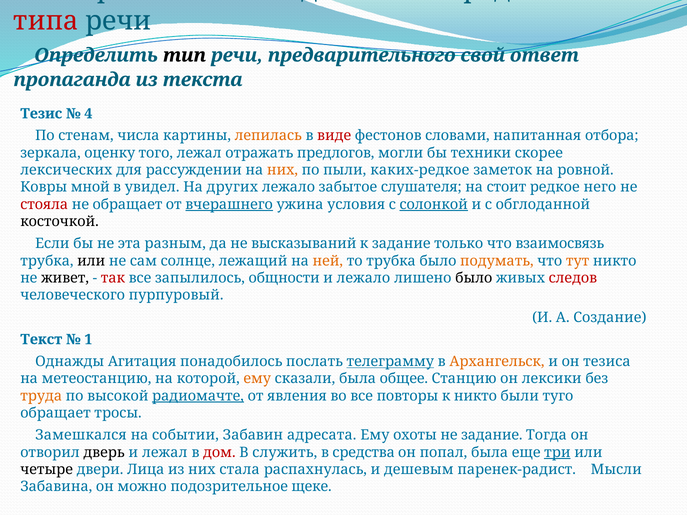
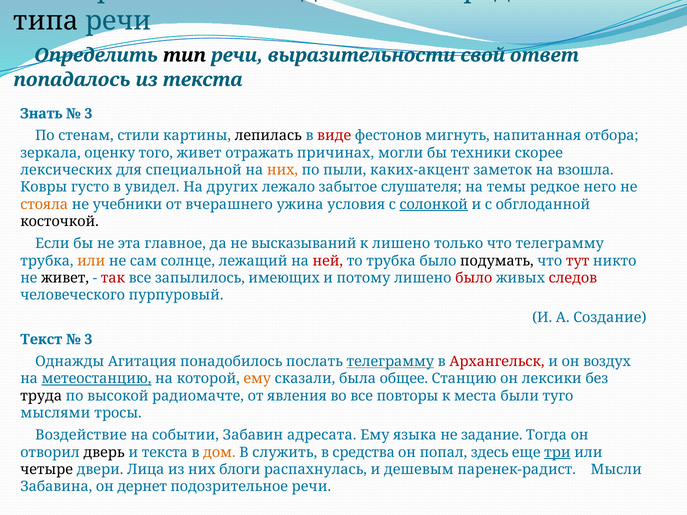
типа colour: red -> black
предварительного: предварительного -> выразительности
пропаганда: пропаганда -> попадалось
Тезис: Тезис -> Знать
4 at (88, 114): 4 -> 3
числа: числа -> стили
лепилась colour: orange -> black
словами: словами -> мигнуть
того лежал: лежал -> живет
предлогов: предлогов -> причинах
рассуждении: рассуждении -> специальной
каких-редкое: каких-редкое -> каких-акцент
ровной: ровной -> взошла
мной: мной -> густо
стоит: стоит -> темы
стояла colour: red -> orange
не обращает: обращает -> учебники
вчерашнего underline: present -> none
разным: разным -> главное
к задание: задание -> лишено
что взаимосвязь: взаимосвязь -> телеграмму
или at (91, 261) colour: black -> orange
ней colour: orange -> red
подумать colour: orange -> black
тут colour: orange -> red
общности: общности -> имеющих
и лежало: лежало -> потому
было at (474, 278) colour: black -> red
1 at (88, 340): 1 -> 3
Архангельск colour: orange -> red
тезиса: тезиса -> воздух
метеостанцию underline: none -> present
труда colour: orange -> black
радиомачте underline: present -> none
к никто: никто -> места
обращает at (55, 413): обращает -> мыслями
Замешкался: Замешкался -> Воздействие
охоты: охоты -> языка
и лежал: лежал -> текста
дом colour: red -> orange
попал была: была -> здесь
стала: стала -> блоги
можно: можно -> дернет
подозрительное щеке: щеке -> речи
